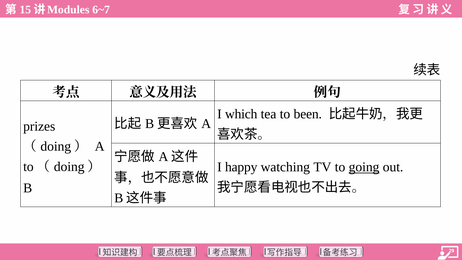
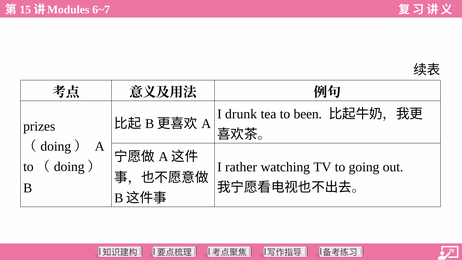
which: which -> drunk
happy: happy -> rather
going underline: present -> none
